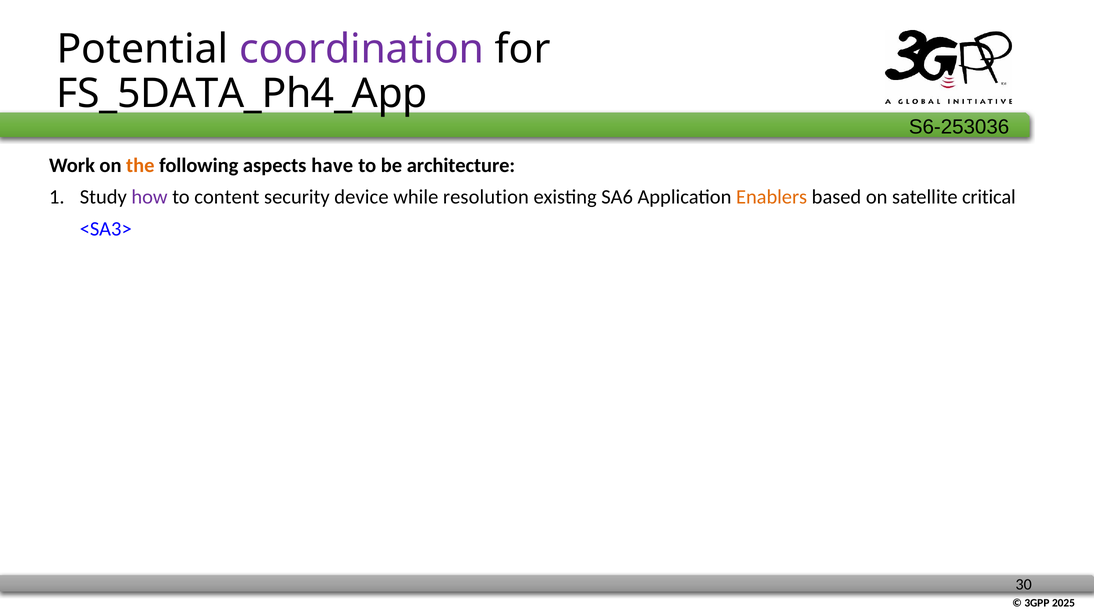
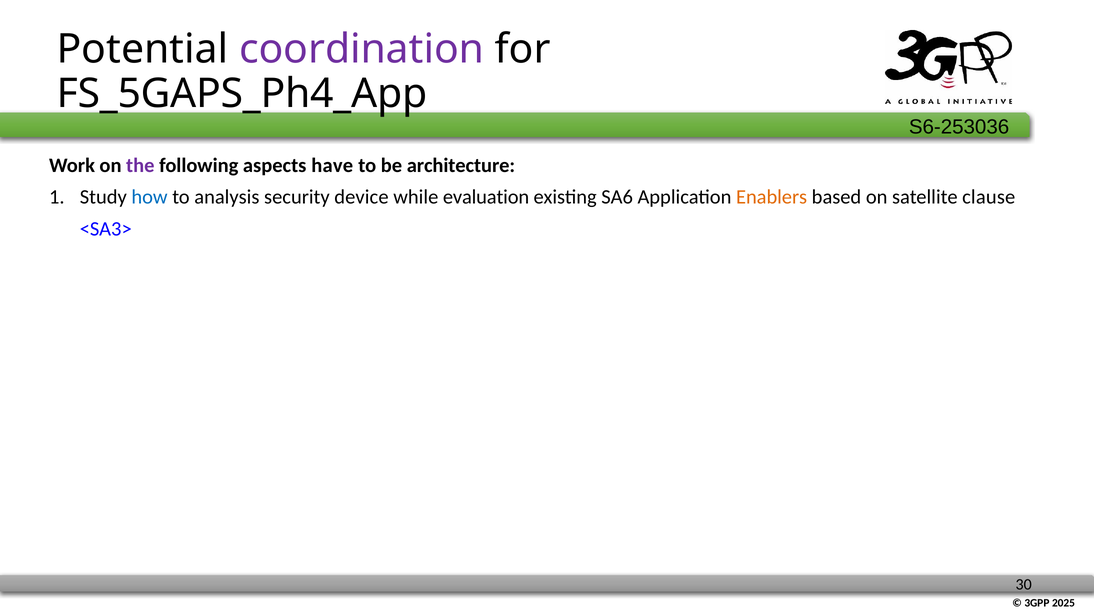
FS_5DATA_Ph4_App: FS_5DATA_Ph4_App -> FS_5GAPS_Ph4_App
the colour: orange -> purple
how colour: purple -> blue
content: content -> analysis
resolution: resolution -> evaluation
critical: critical -> clause
